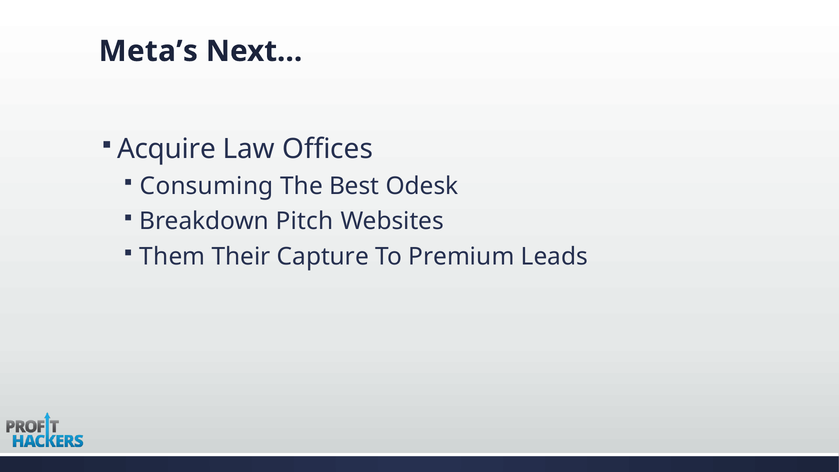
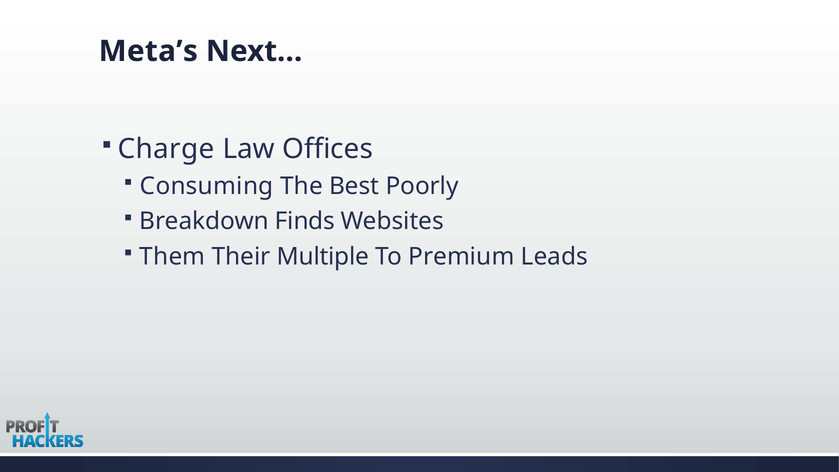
Acquire: Acquire -> Charge
Odesk: Odesk -> Poorly
Pitch: Pitch -> Finds
Capture: Capture -> Multiple
